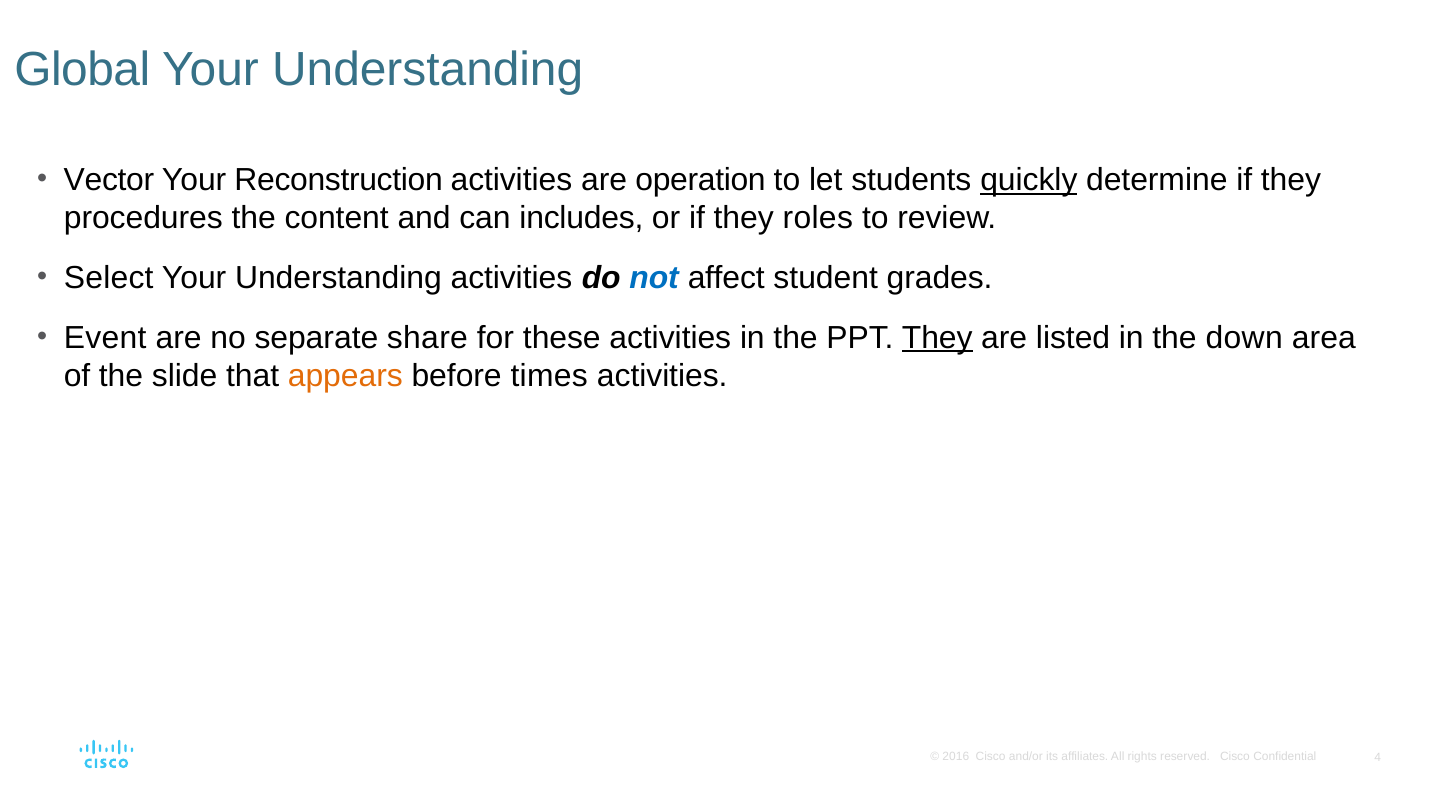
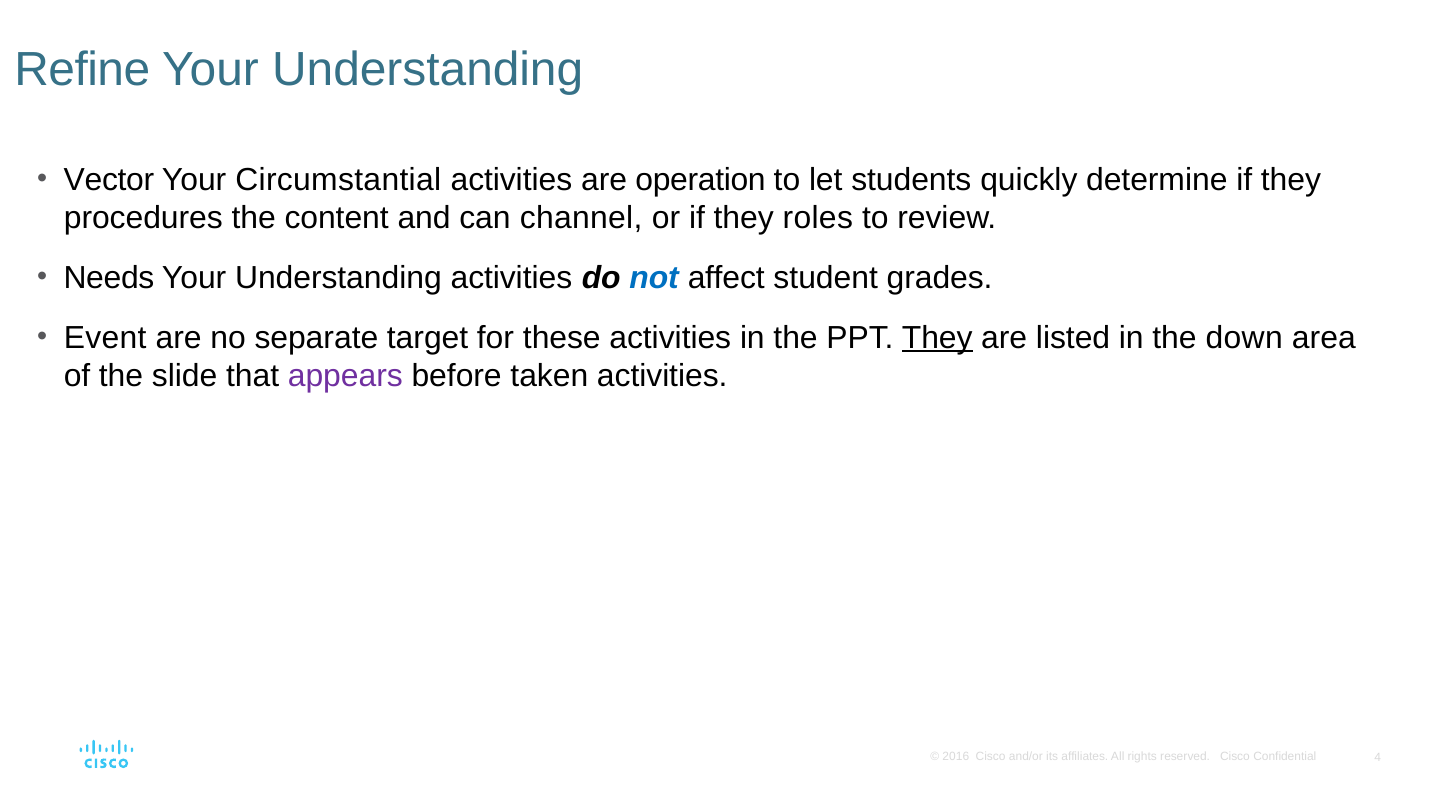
Global: Global -> Refine
Reconstruction: Reconstruction -> Circumstantial
quickly underline: present -> none
includes: includes -> channel
Select: Select -> Needs
share: share -> target
appears colour: orange -> purple
times: times -> taken
